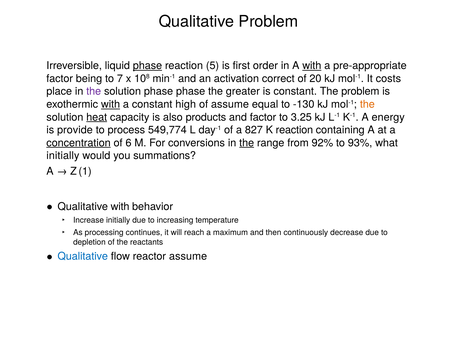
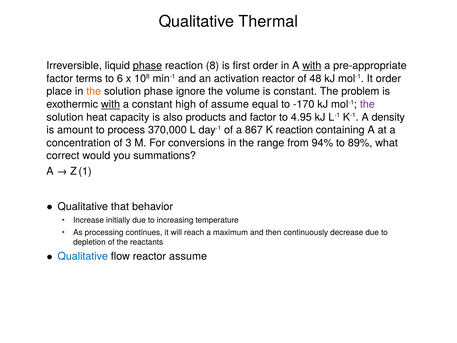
Qualitative Problem: Problem -> Thermal
5: 5 -> 8
being: being -> terms
7: 7 -> 6
activation correct: correct -> reactor
20: 20 -> 48
It costs: costs -> order
the at (94, 91) colour: purple -> orange
phase phase: phase -> ignore
greater: greater -> volume
-130: -130 -> -170
the at (367, 104) colour: orange -> purple
heat underline: present -> none
3.25: 3.25 -> 4.95
energy: energy -> density
provide: provide -> amount
549,774: 549,774 -> 370,000
827: 827 -> 867
concentration underline: present -> none
6: 6 -> 3
the at (247, 143) underline: present -> none
92%: 92% -> 94%
93%: 93% -> 89%
initially at (63, 156): initially -> correct
Qualitative with: with -> that
